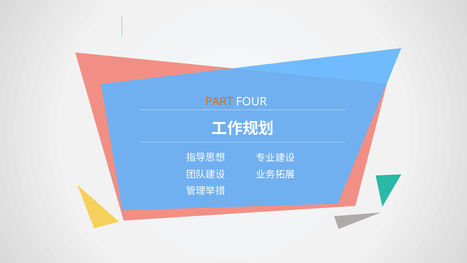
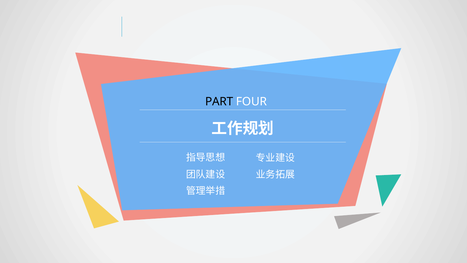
PART colour: orange -> black
